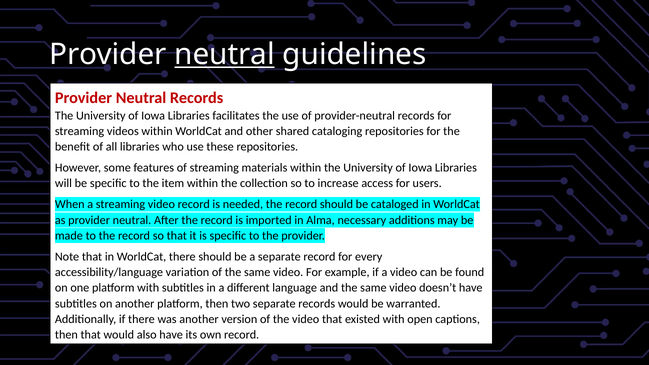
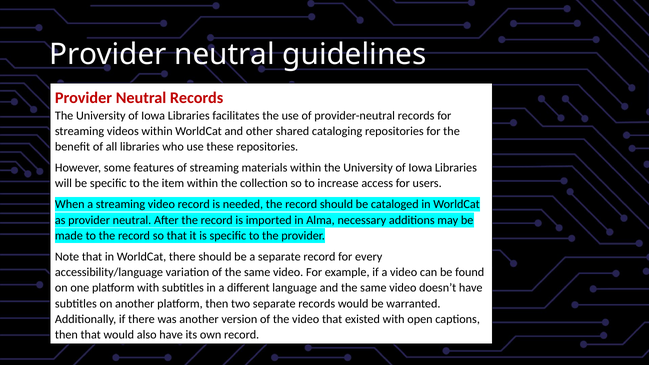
neutral at (225, 55) underline: present -> none
